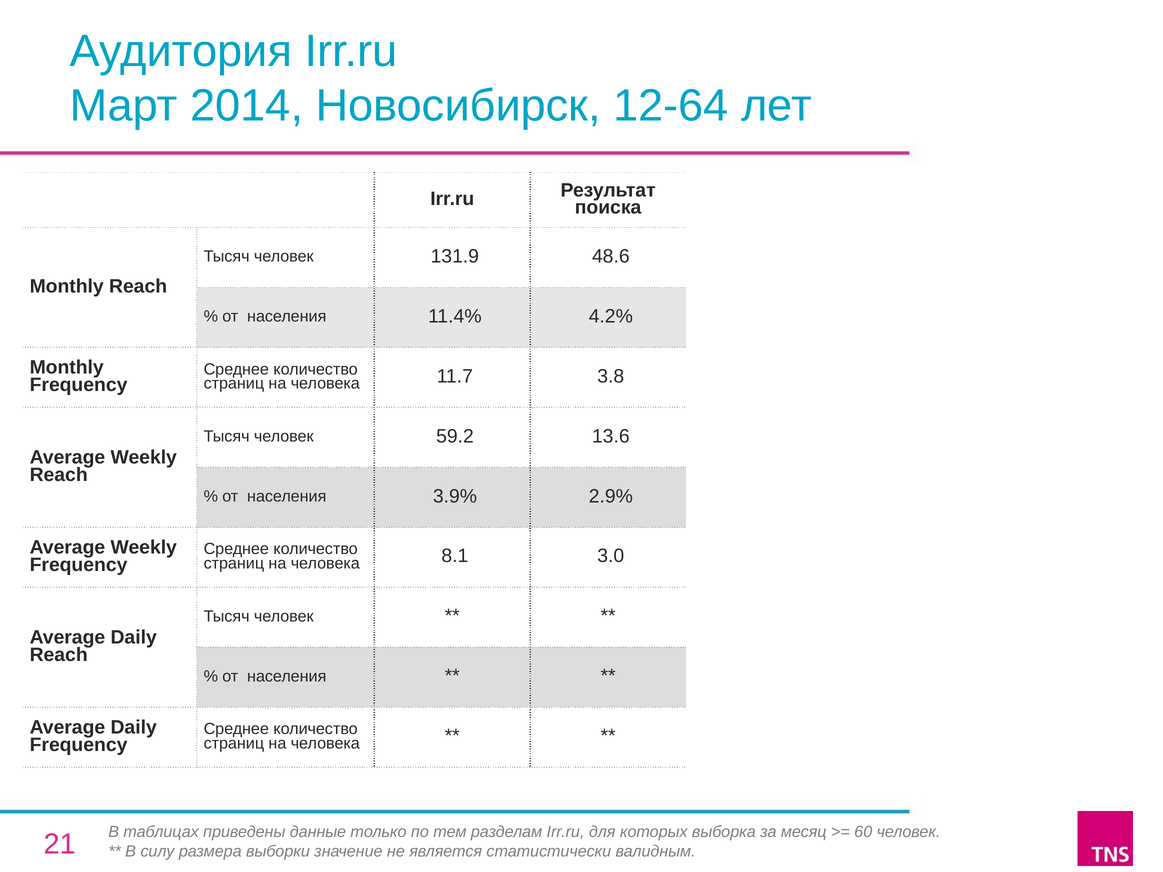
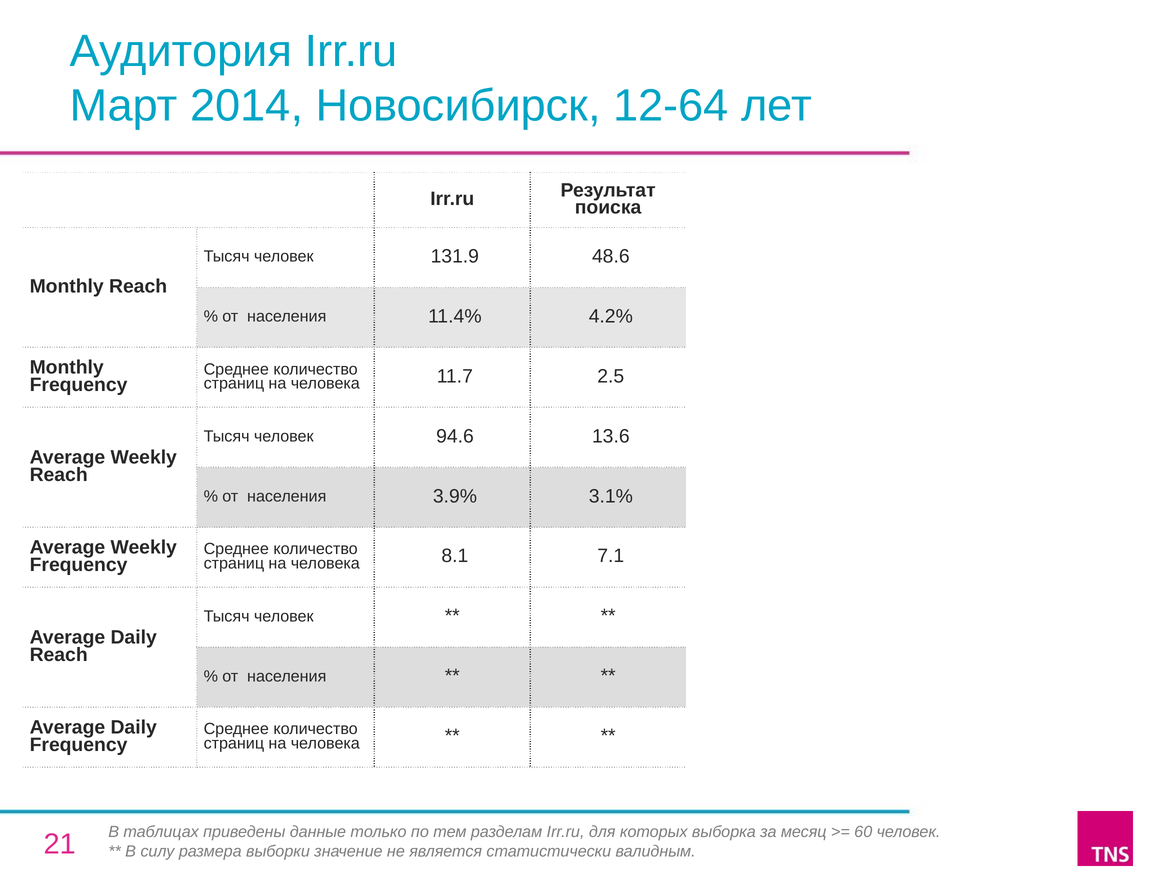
3.8: 3.8 -> 2.5
59.2: 59.2 -> 94.6
2.9%: 2.9% -> 3.1%
3.0: 3.0 -> 7.1
